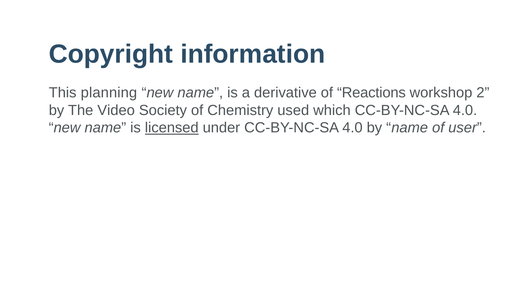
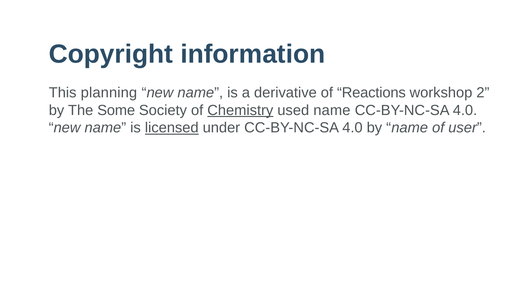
Video: Video -> Some
Chemistry underline: none -> present
used which: which -> name
